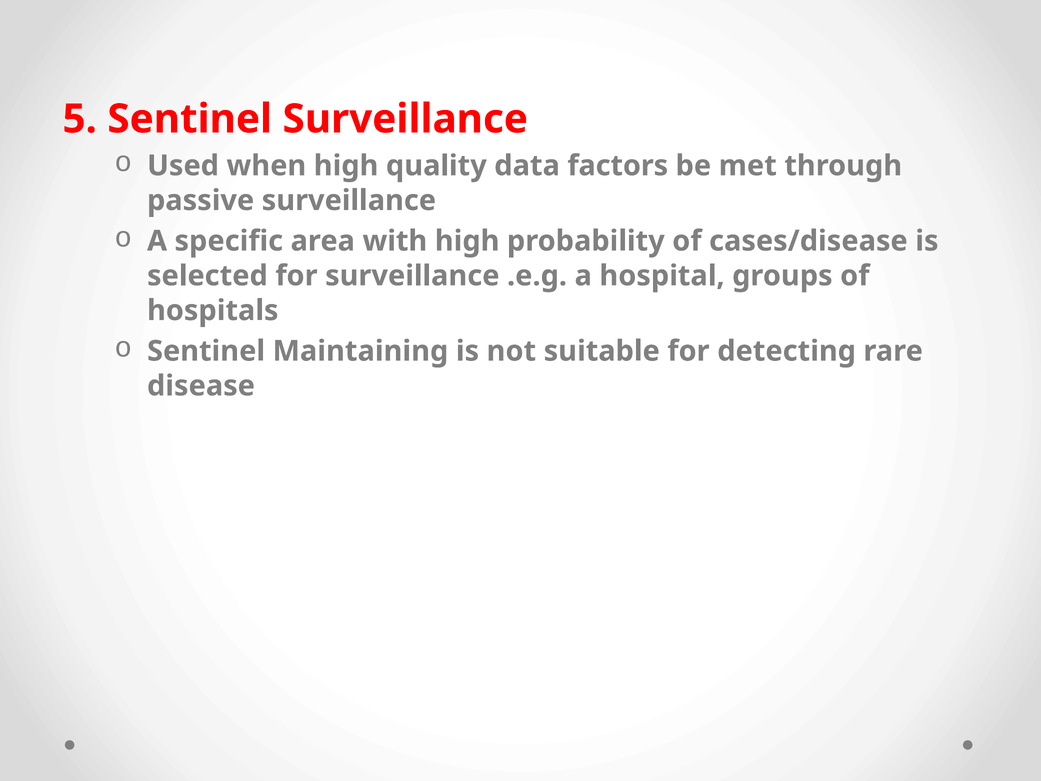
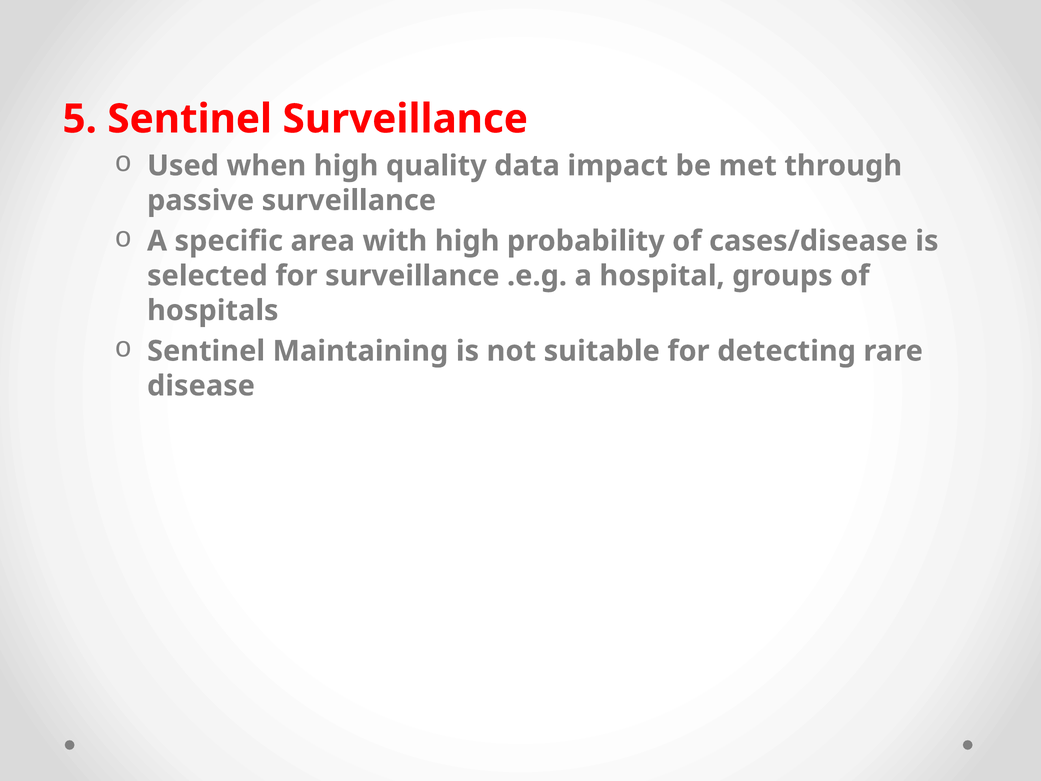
factors: factors -> impact
